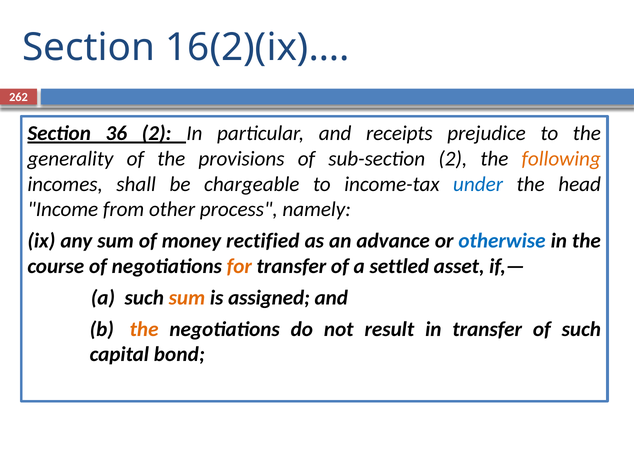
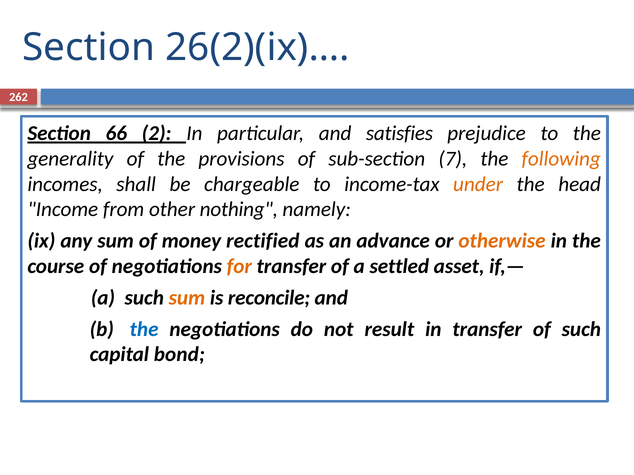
16(2)(ix)…: 16(2)(ix)… -> 26(2)(ix)…
36: 36 -> 66
receipts: receipts -> satisfies
sub-section 2: 2 -> 7
under colour: blue -> orange
process: process -> nothing
otherwise colour: blue -> orange
assigned: assigned -> reconcile
the at (144, 330) colour: orange -> blue
